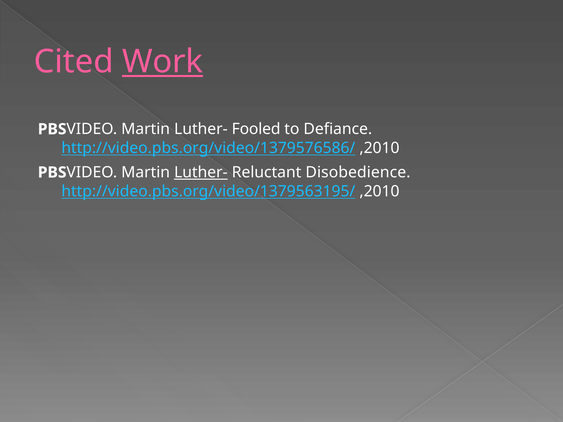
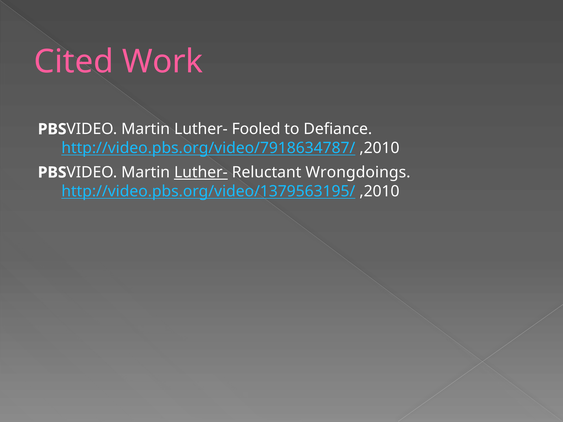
Work underline: present -> none
http://video.pbs.org/video/1379576586/: http://video.pbs.org/video/1379576586/ -> http://video.pbs.org/video/7918634787/
Disobedience: Disobedience -> Wrongdoings
